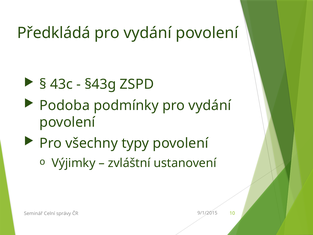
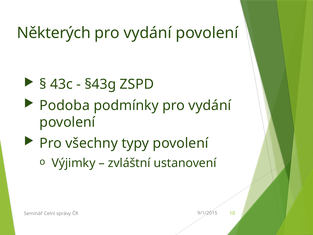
Předkládá: Předkládá -> Některých
